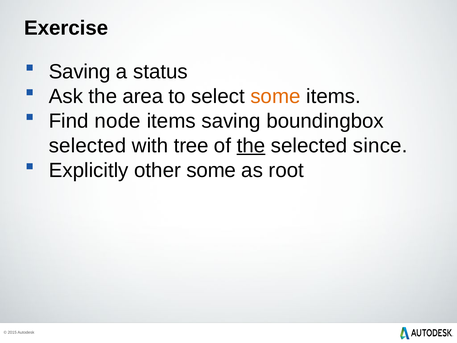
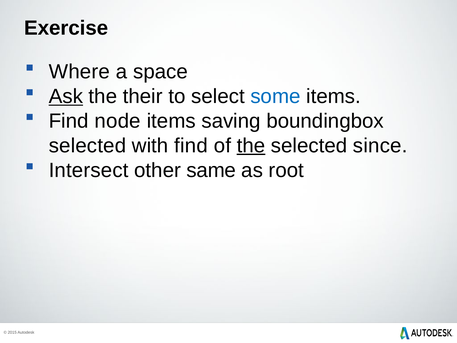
Saving at (80, 72): Saving -> Where
status: status -> space
Ask underline: none -> present
area: area -> their
some at (275, 96) colour: orange -> blue
with tree: tree -> find
Explicitly: Explicitly -> Intersect
other some: some -> same
